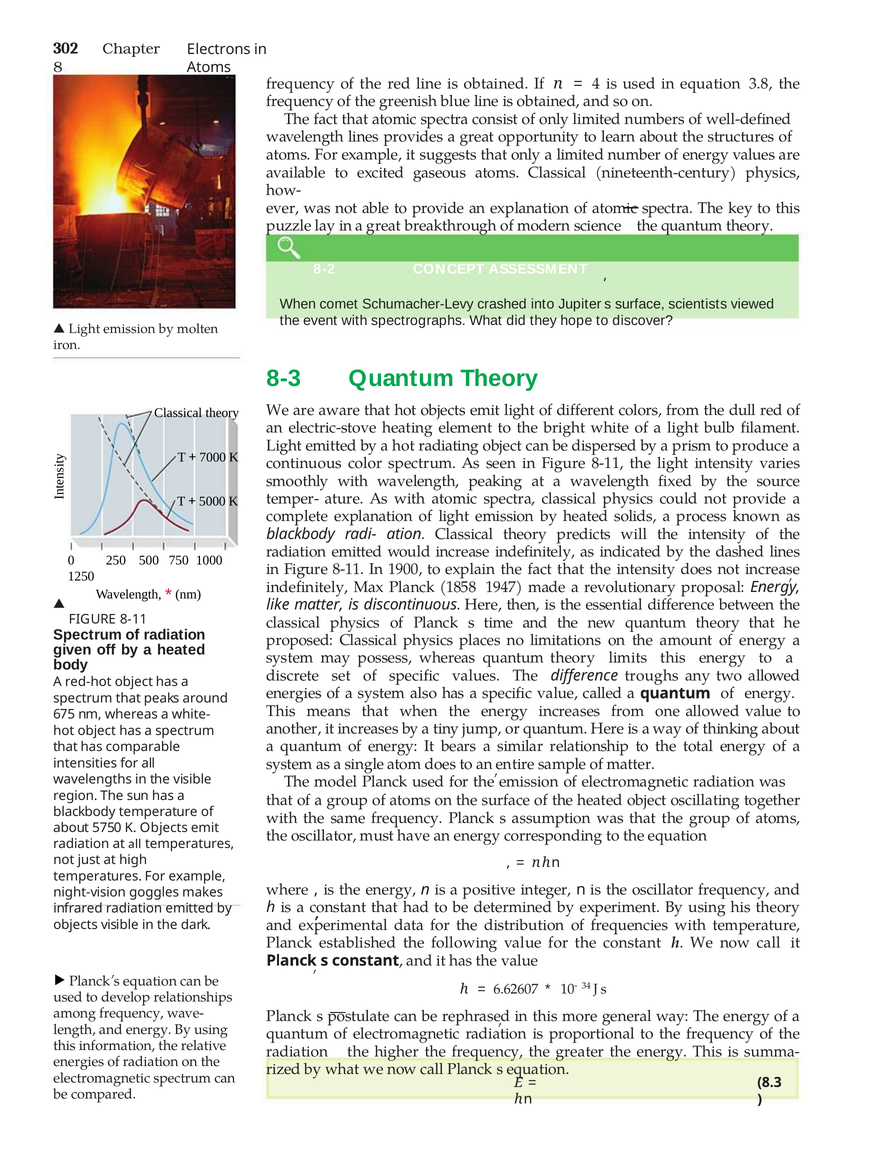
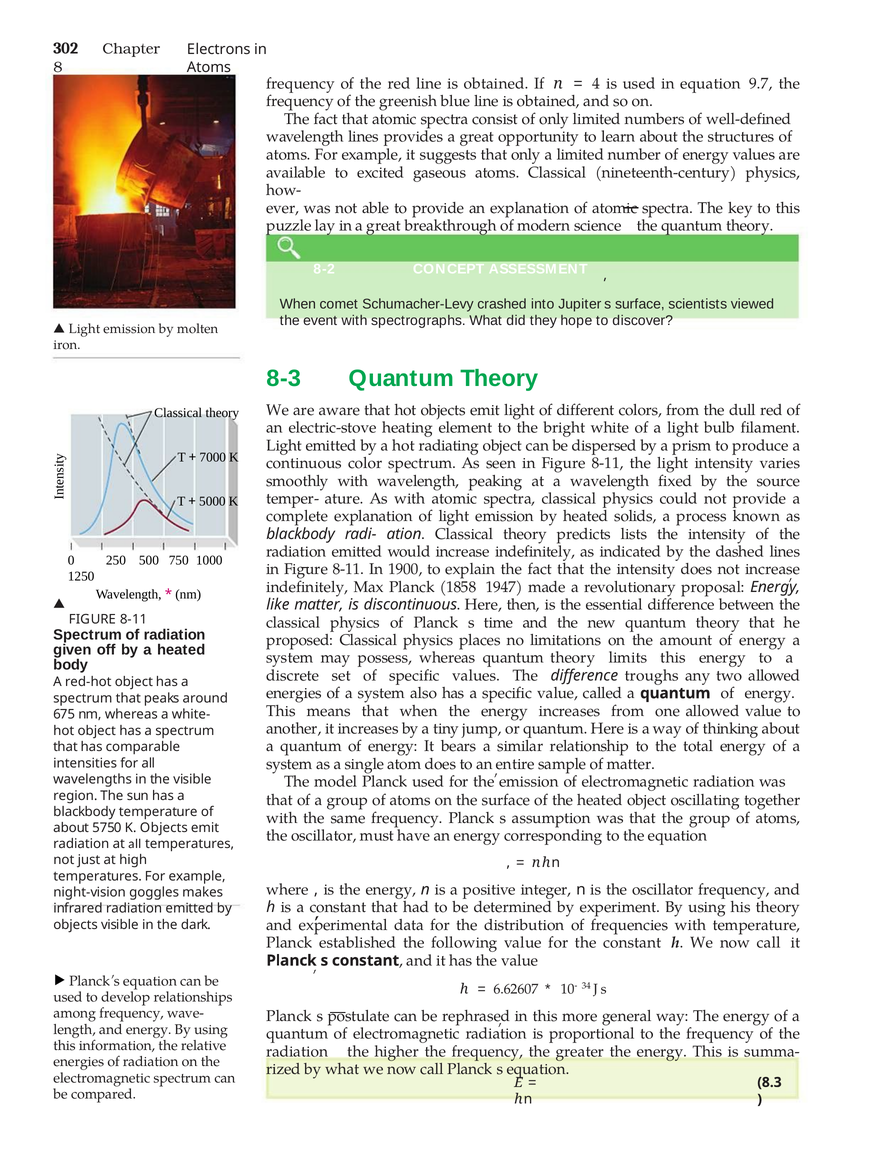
3.8: 3.8 -> 9.7
will: will -> lists
